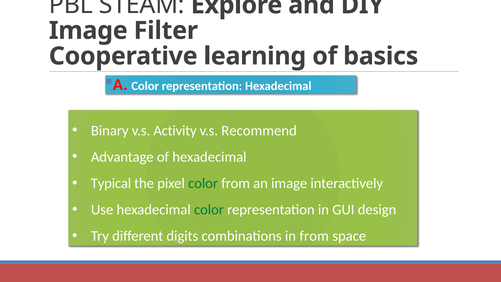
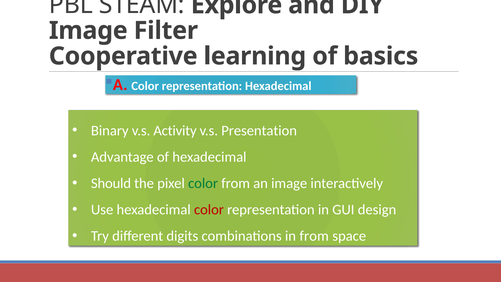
Recommend: Recommend -> Presentation
Typical: Typical -> Should
color at (209, 209) colour: green -> red
